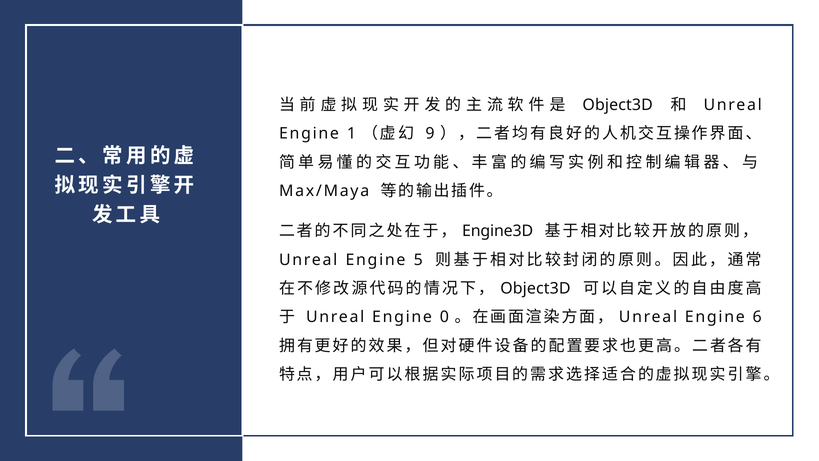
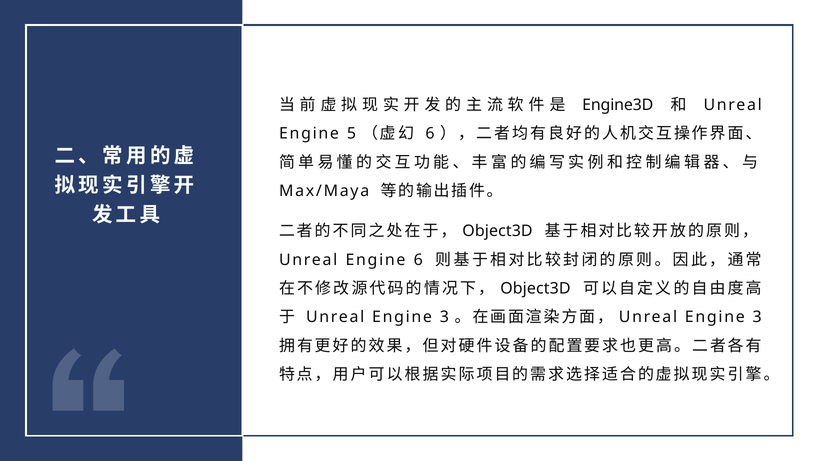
Object3D at (618, 105): Object3D -> Engine3D
1: 1 -> 5
9 at (430, 134): 9 -> 6
Engine3D at (498, 231): Engine3D -> Object3D
Engine 5: 5 -> 6
0 at (444, 317): 0 -> 3
6 at (757, 317): 6 -> 3
